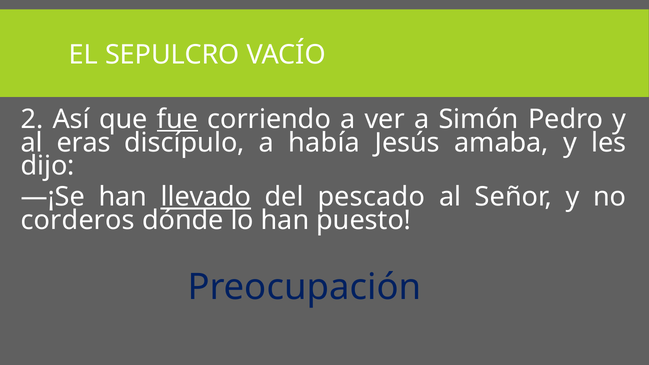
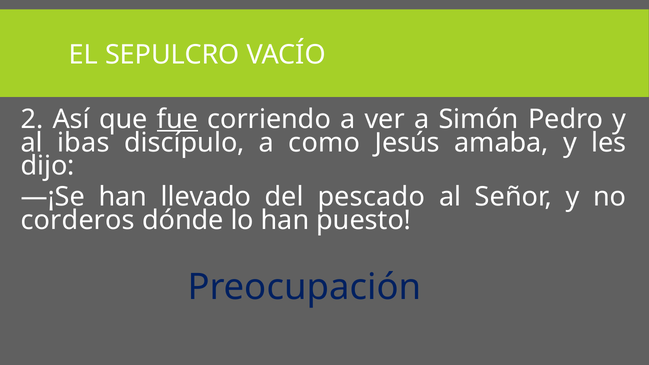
eras: eras -> ibas
había: había -> como
llevado underline: present -> none
